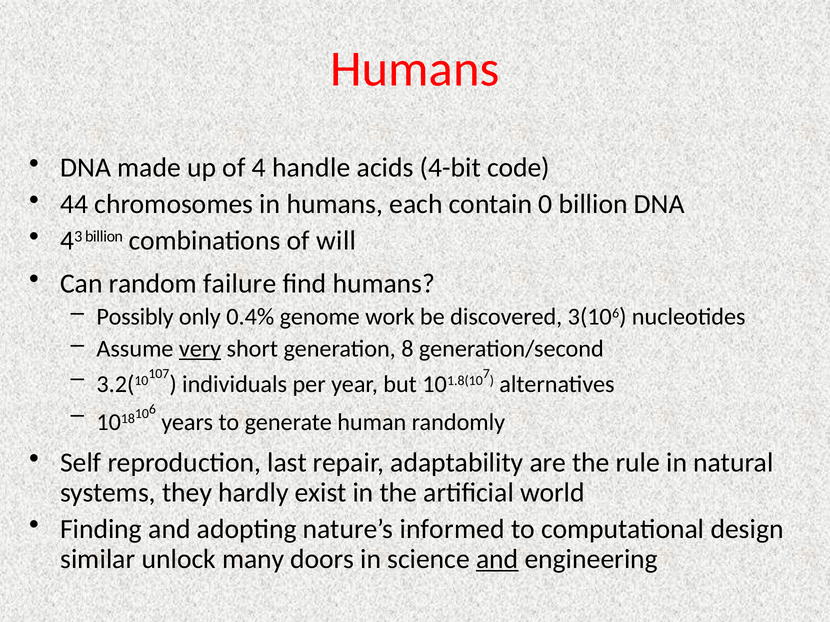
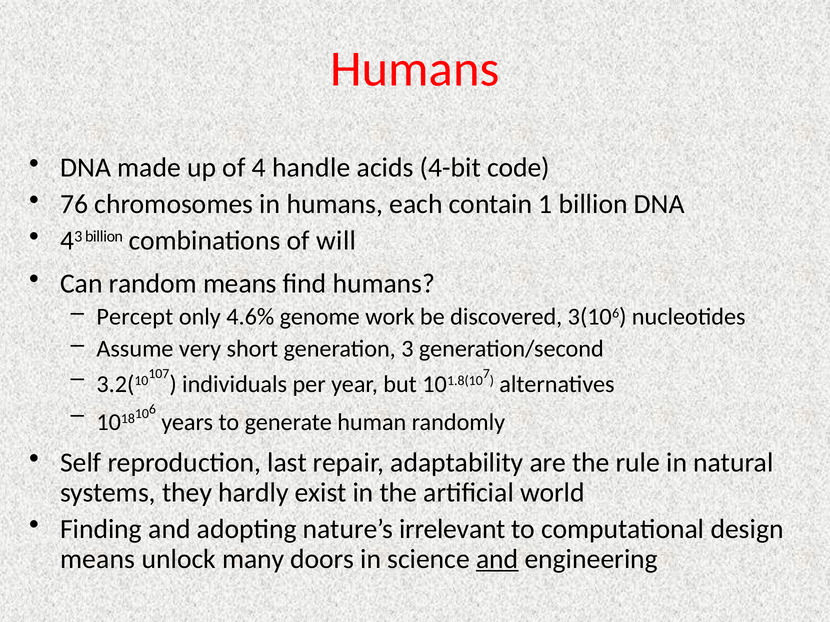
44: 44 -> 76
0: 0 -> 1
random failure: failure -> means
Possibly: Possibly -> Percept
0.4%: 0.4% -> 4.6%
very underline: present -> none
8: 8 -> 3
informed: informed -> irrelevant
similar at (98, 559): similar -> means
